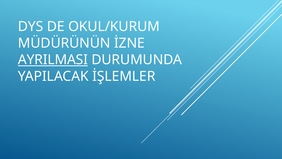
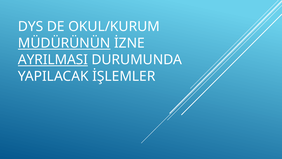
MÜDÜRÜNÜN underline: none -> present
